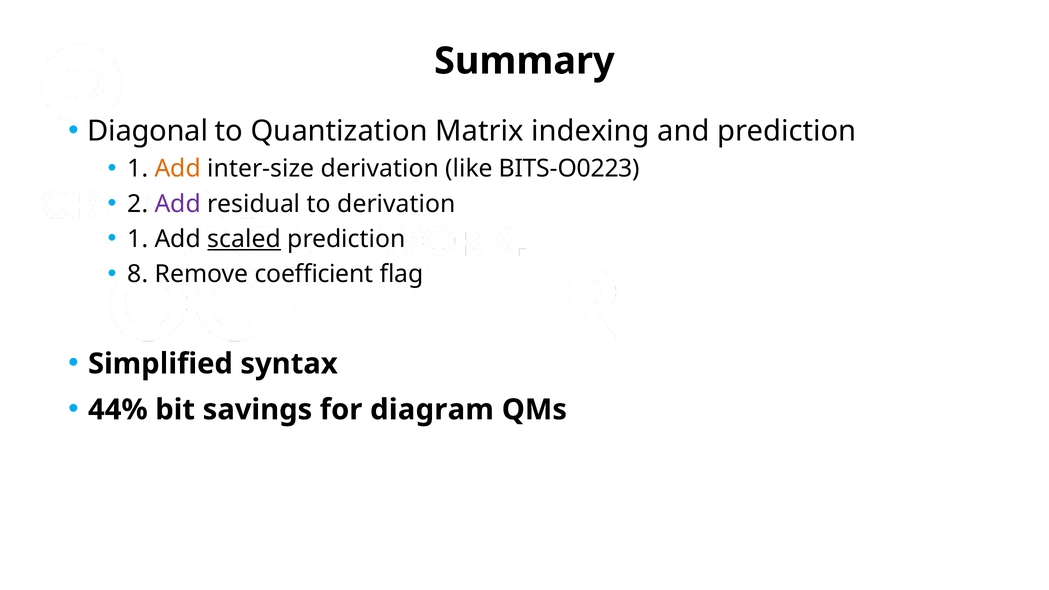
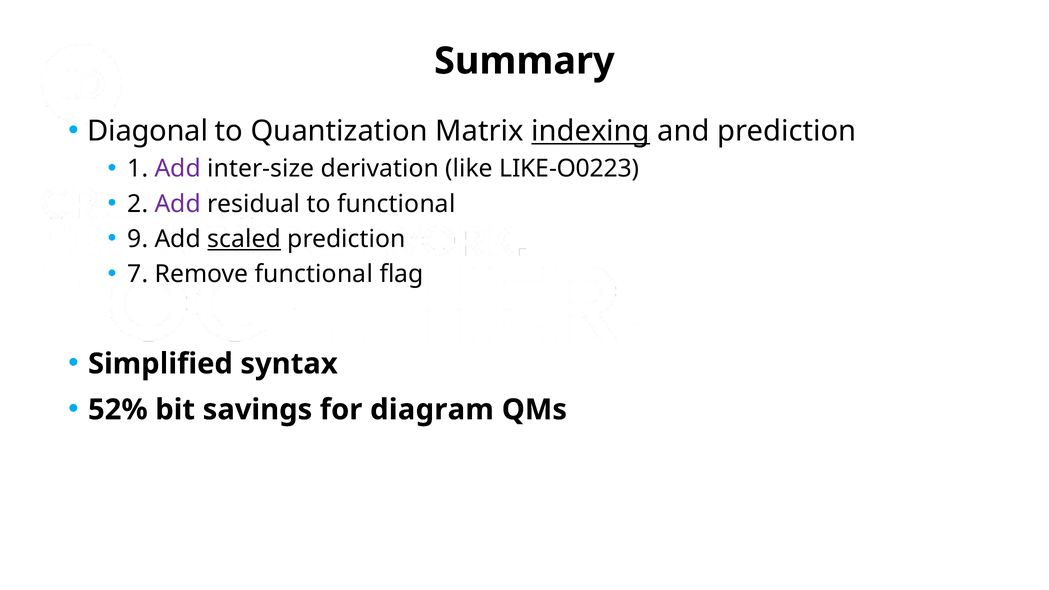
indexing underline: none -> present
Add at (178, 169) colour: orange -> purple
BITS-O0223: BITS-O0223 -> LIKE-O0223
to derivation: derivation -> functional
1 at (138, 239): 1 -> 9
8: 8 -> 7
Remove coefficient: coefficient -> functional
44%: 44% -> 52%
